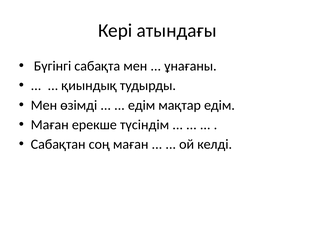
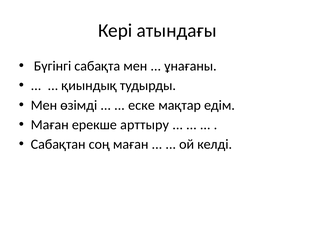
едім at (142, 105): едім -> еске
түсіндім: түсіндім -> арттыру
